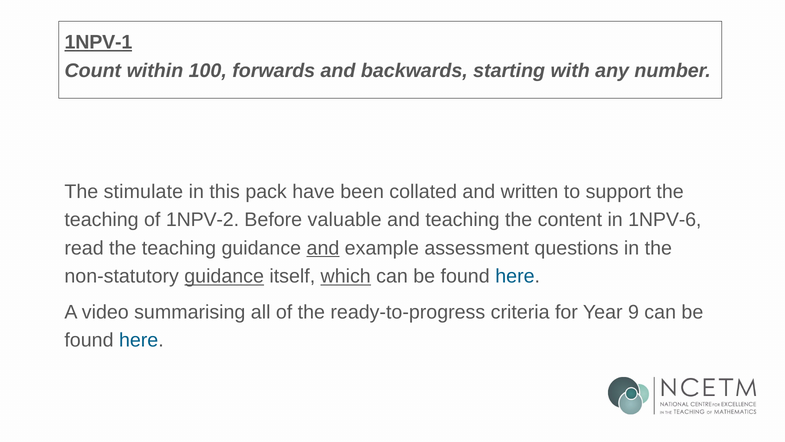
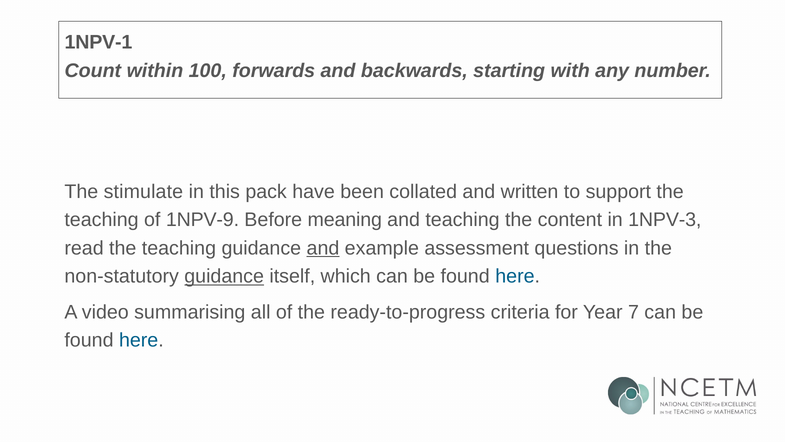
1NPV-1 underline: present -> none
1NPV-2: 1NPV-2 -> 1NPV-9
valuable: valuable -> meaning
1NPV-6: 1NPV-6 -> 1NPV-3
which underline: present -> none
9: 9 -> 7
